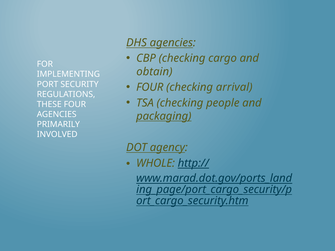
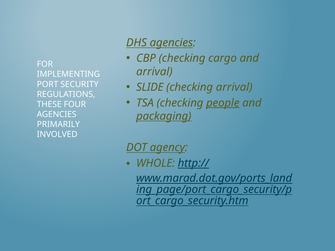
obtain at (154, 72): obtain -> arrival
FOUR at (150, 87): FOUR -> SLIDE
people underline: none -> present
